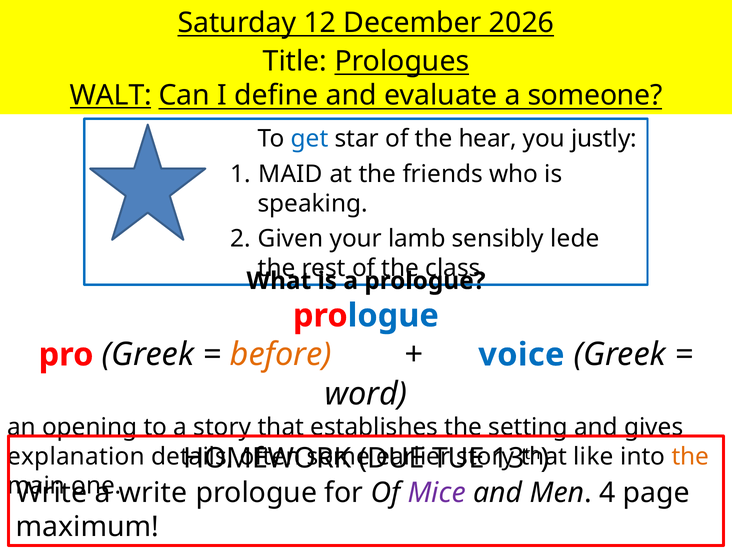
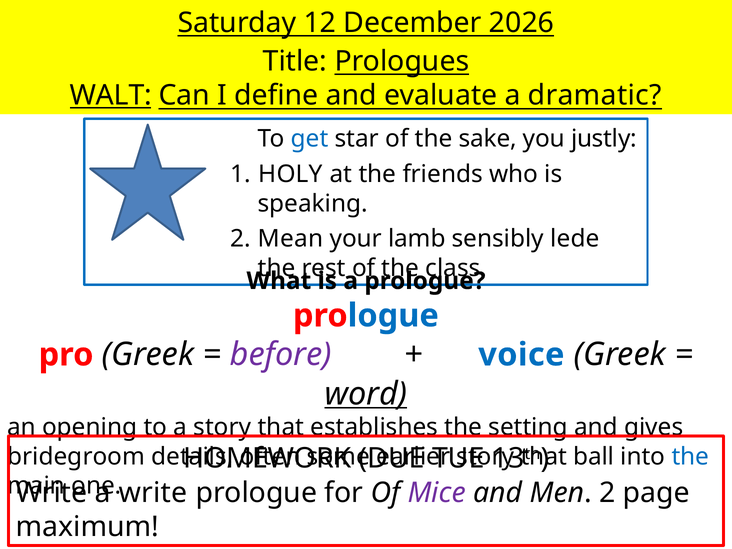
someone: someone -> dramatic
hear: hear -> sake
MAID: MAID -> HOLY
Given: Given -> Mean
before colour: orange -> purple
word underline: none -> present
explanation: explanation -> bridegroom
like: like -> ball
the at (690, 457) colour: orange -> blue
Men 4: 4 -> 2
